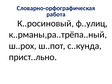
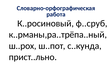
ф..улиц: ф..улиц -> ф..сруб
